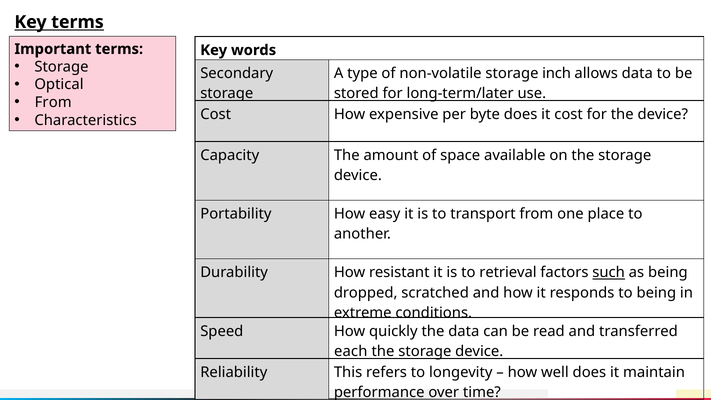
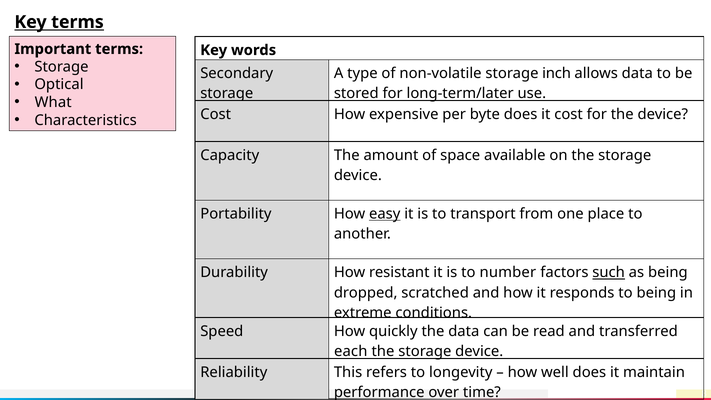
From at (53, 102): From -> What
easy underline: none -> present
retrieval: retrieval -> number
